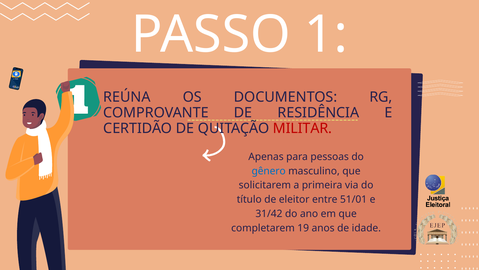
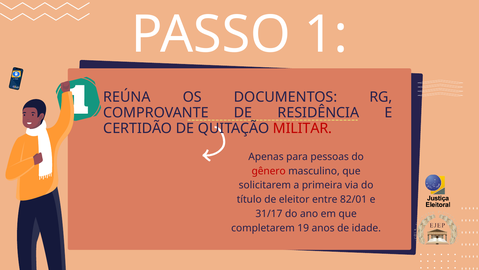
gênero colour: blue -> red
51/01: 51/01 -> 82/01
31/42: 31/42 -> 31/17
